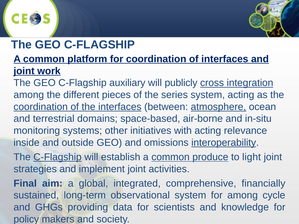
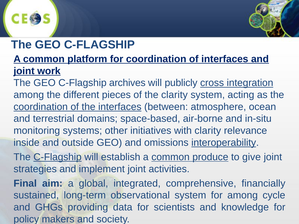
auxiliary: auxiliary -> archives
the series: series -> clarity
atmosphere underline: present -> none
with acting: acting -> clarity
light: light -> give
